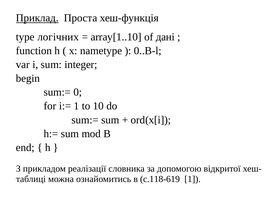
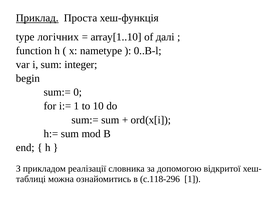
дані: дані -> далі
с.118-619: с.118-619 -> с.118-296
